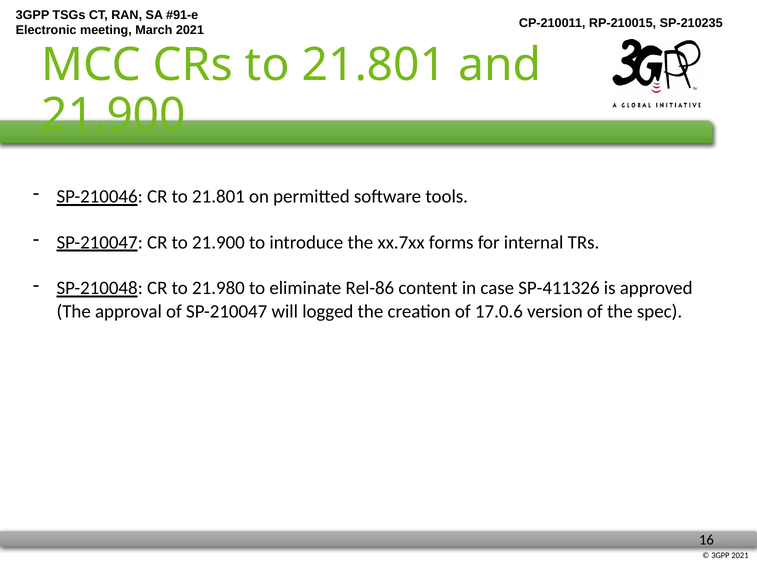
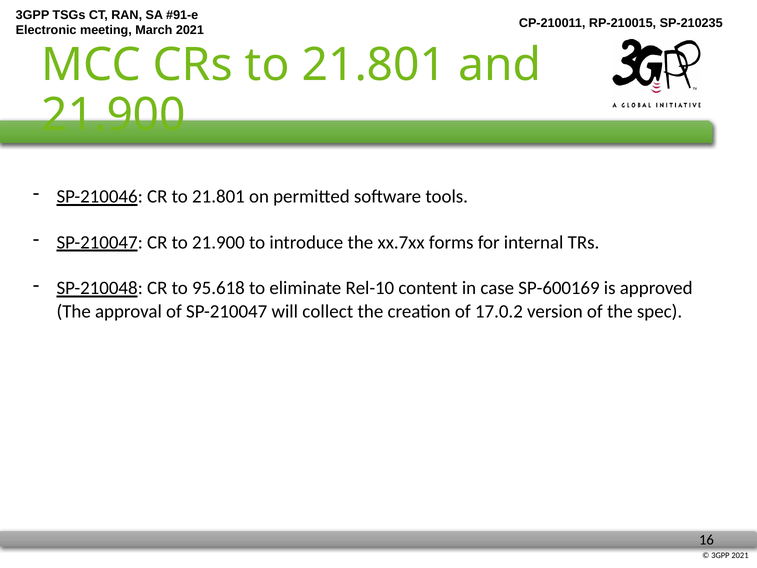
21.980: 21.980 -> 95.618
Rel-86: Rel-86 -> Rel-10
SP-411326: SP-411326 -> SP-600169
logged: logged -> collect
17.0.6: 17.0.6 -> 17.0.2
